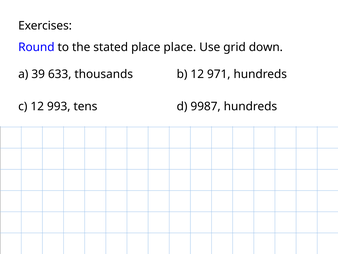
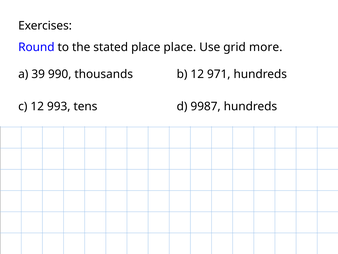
down: down -> more
633: 633 -> 990
